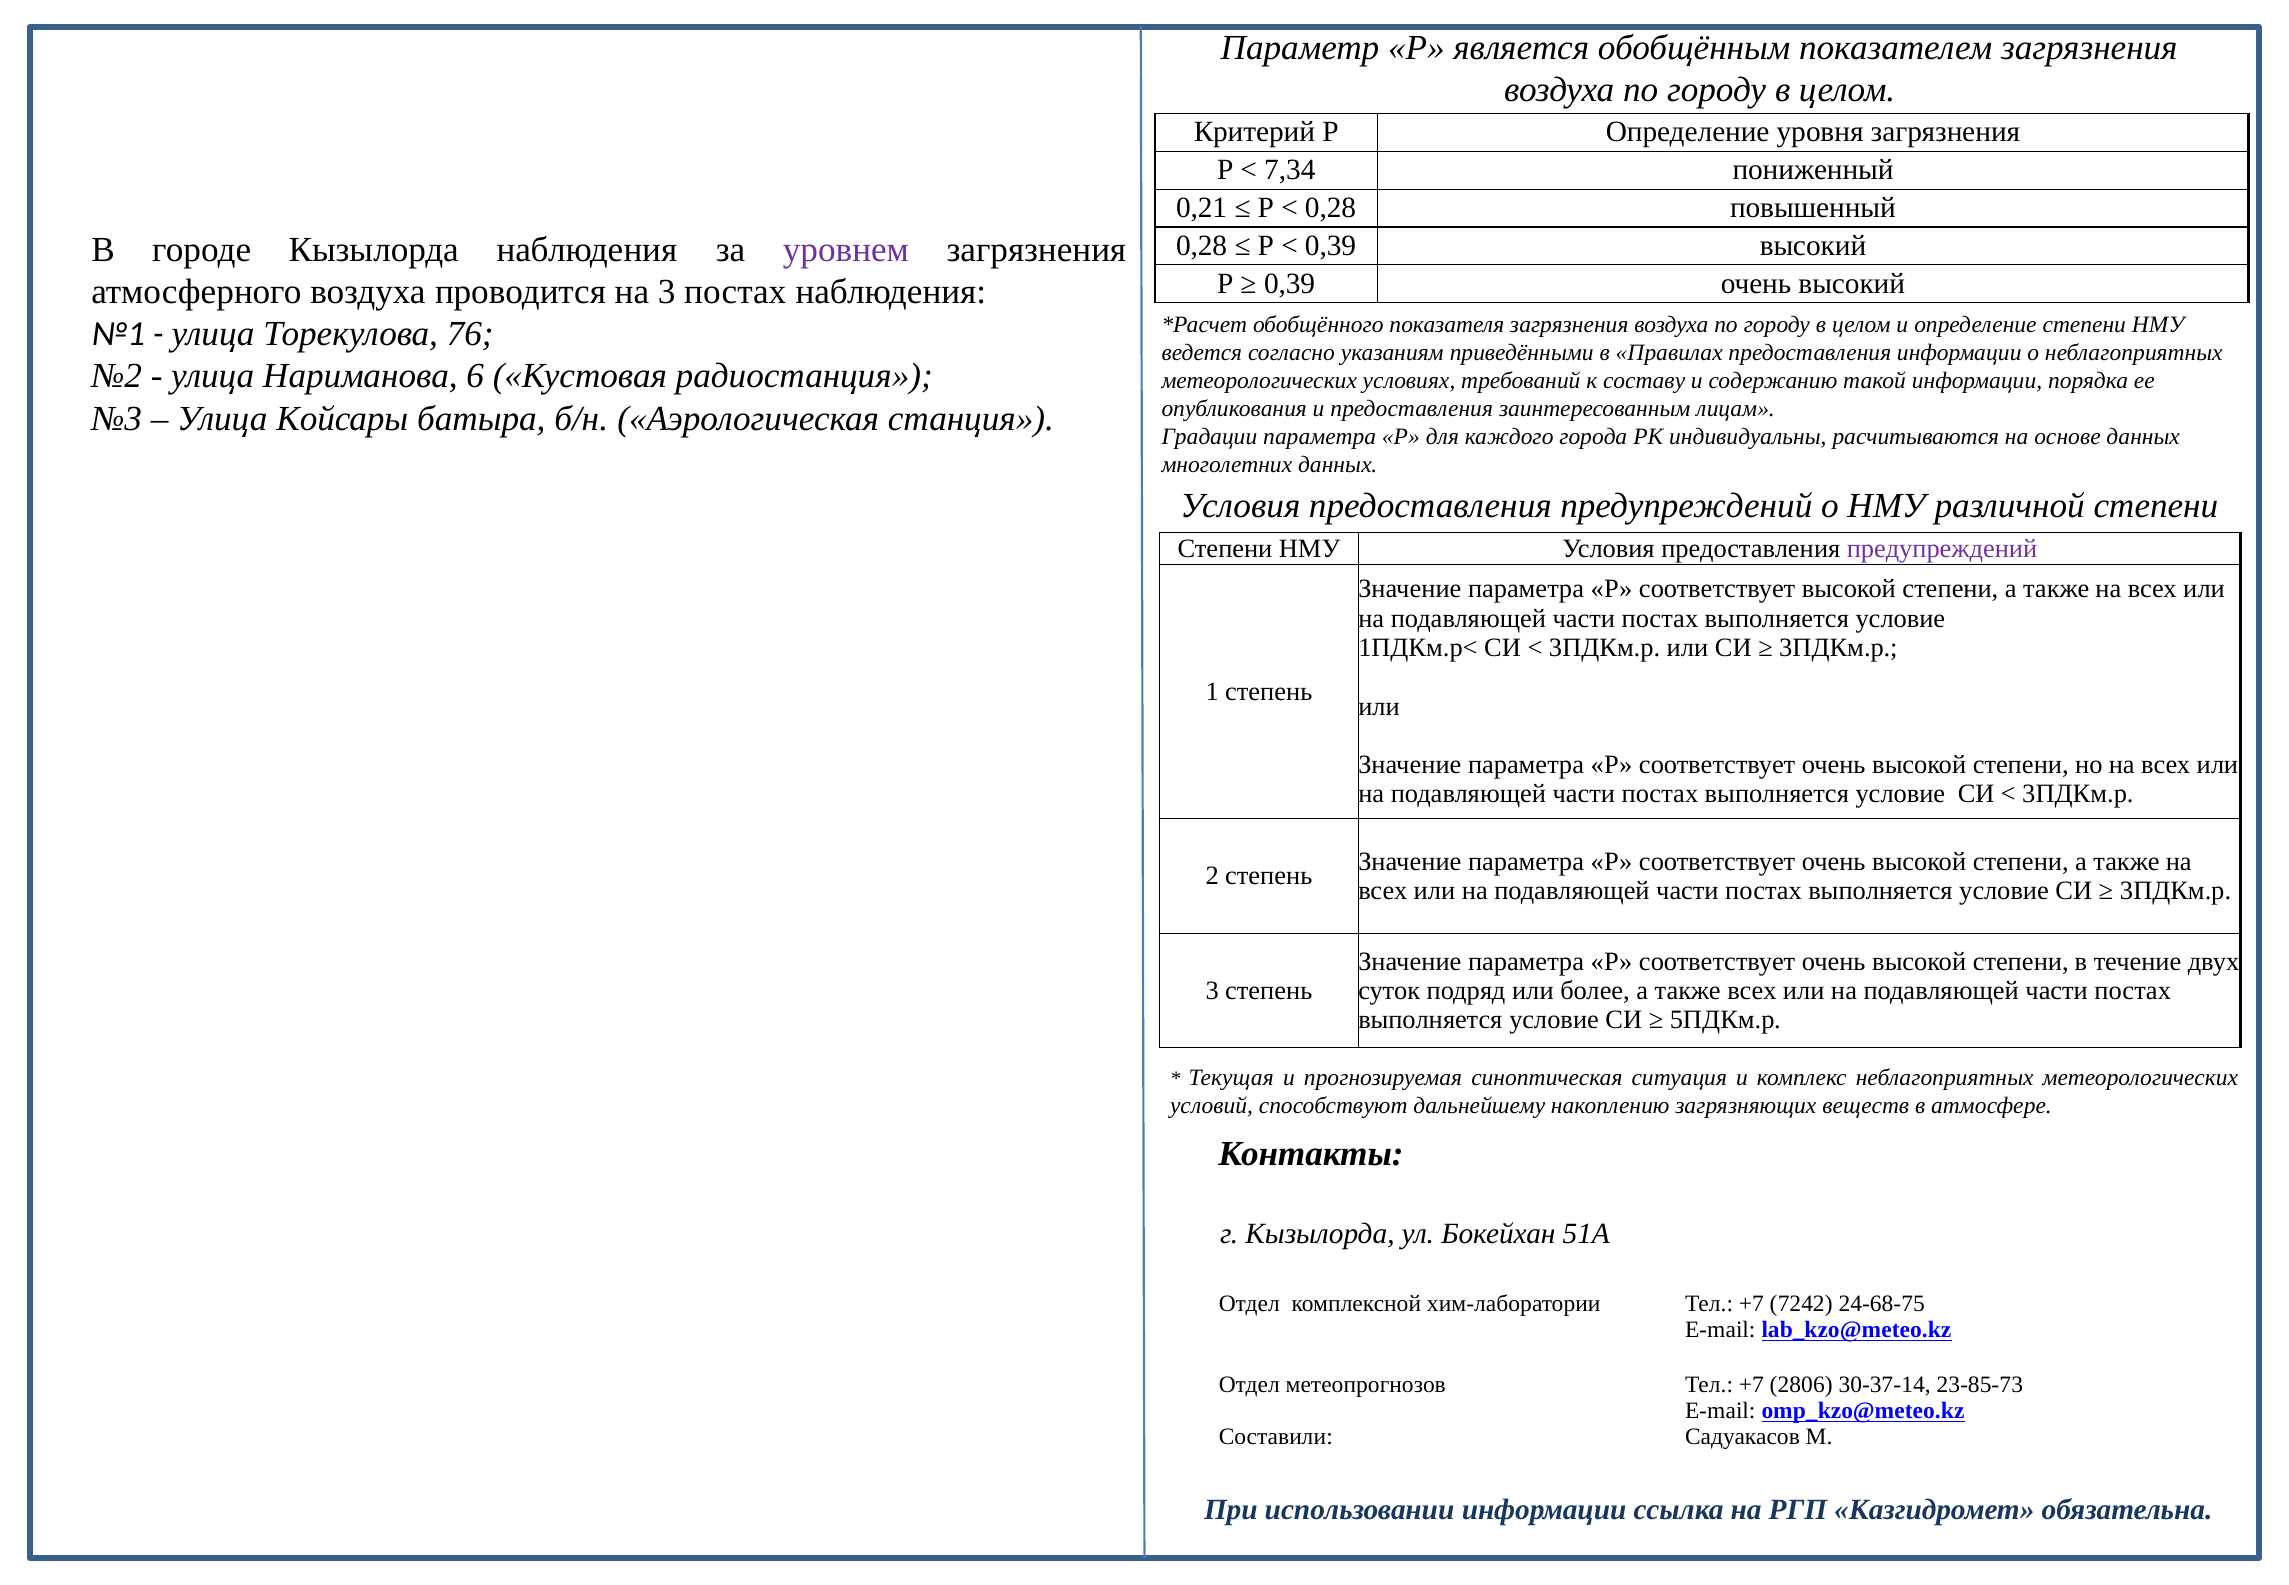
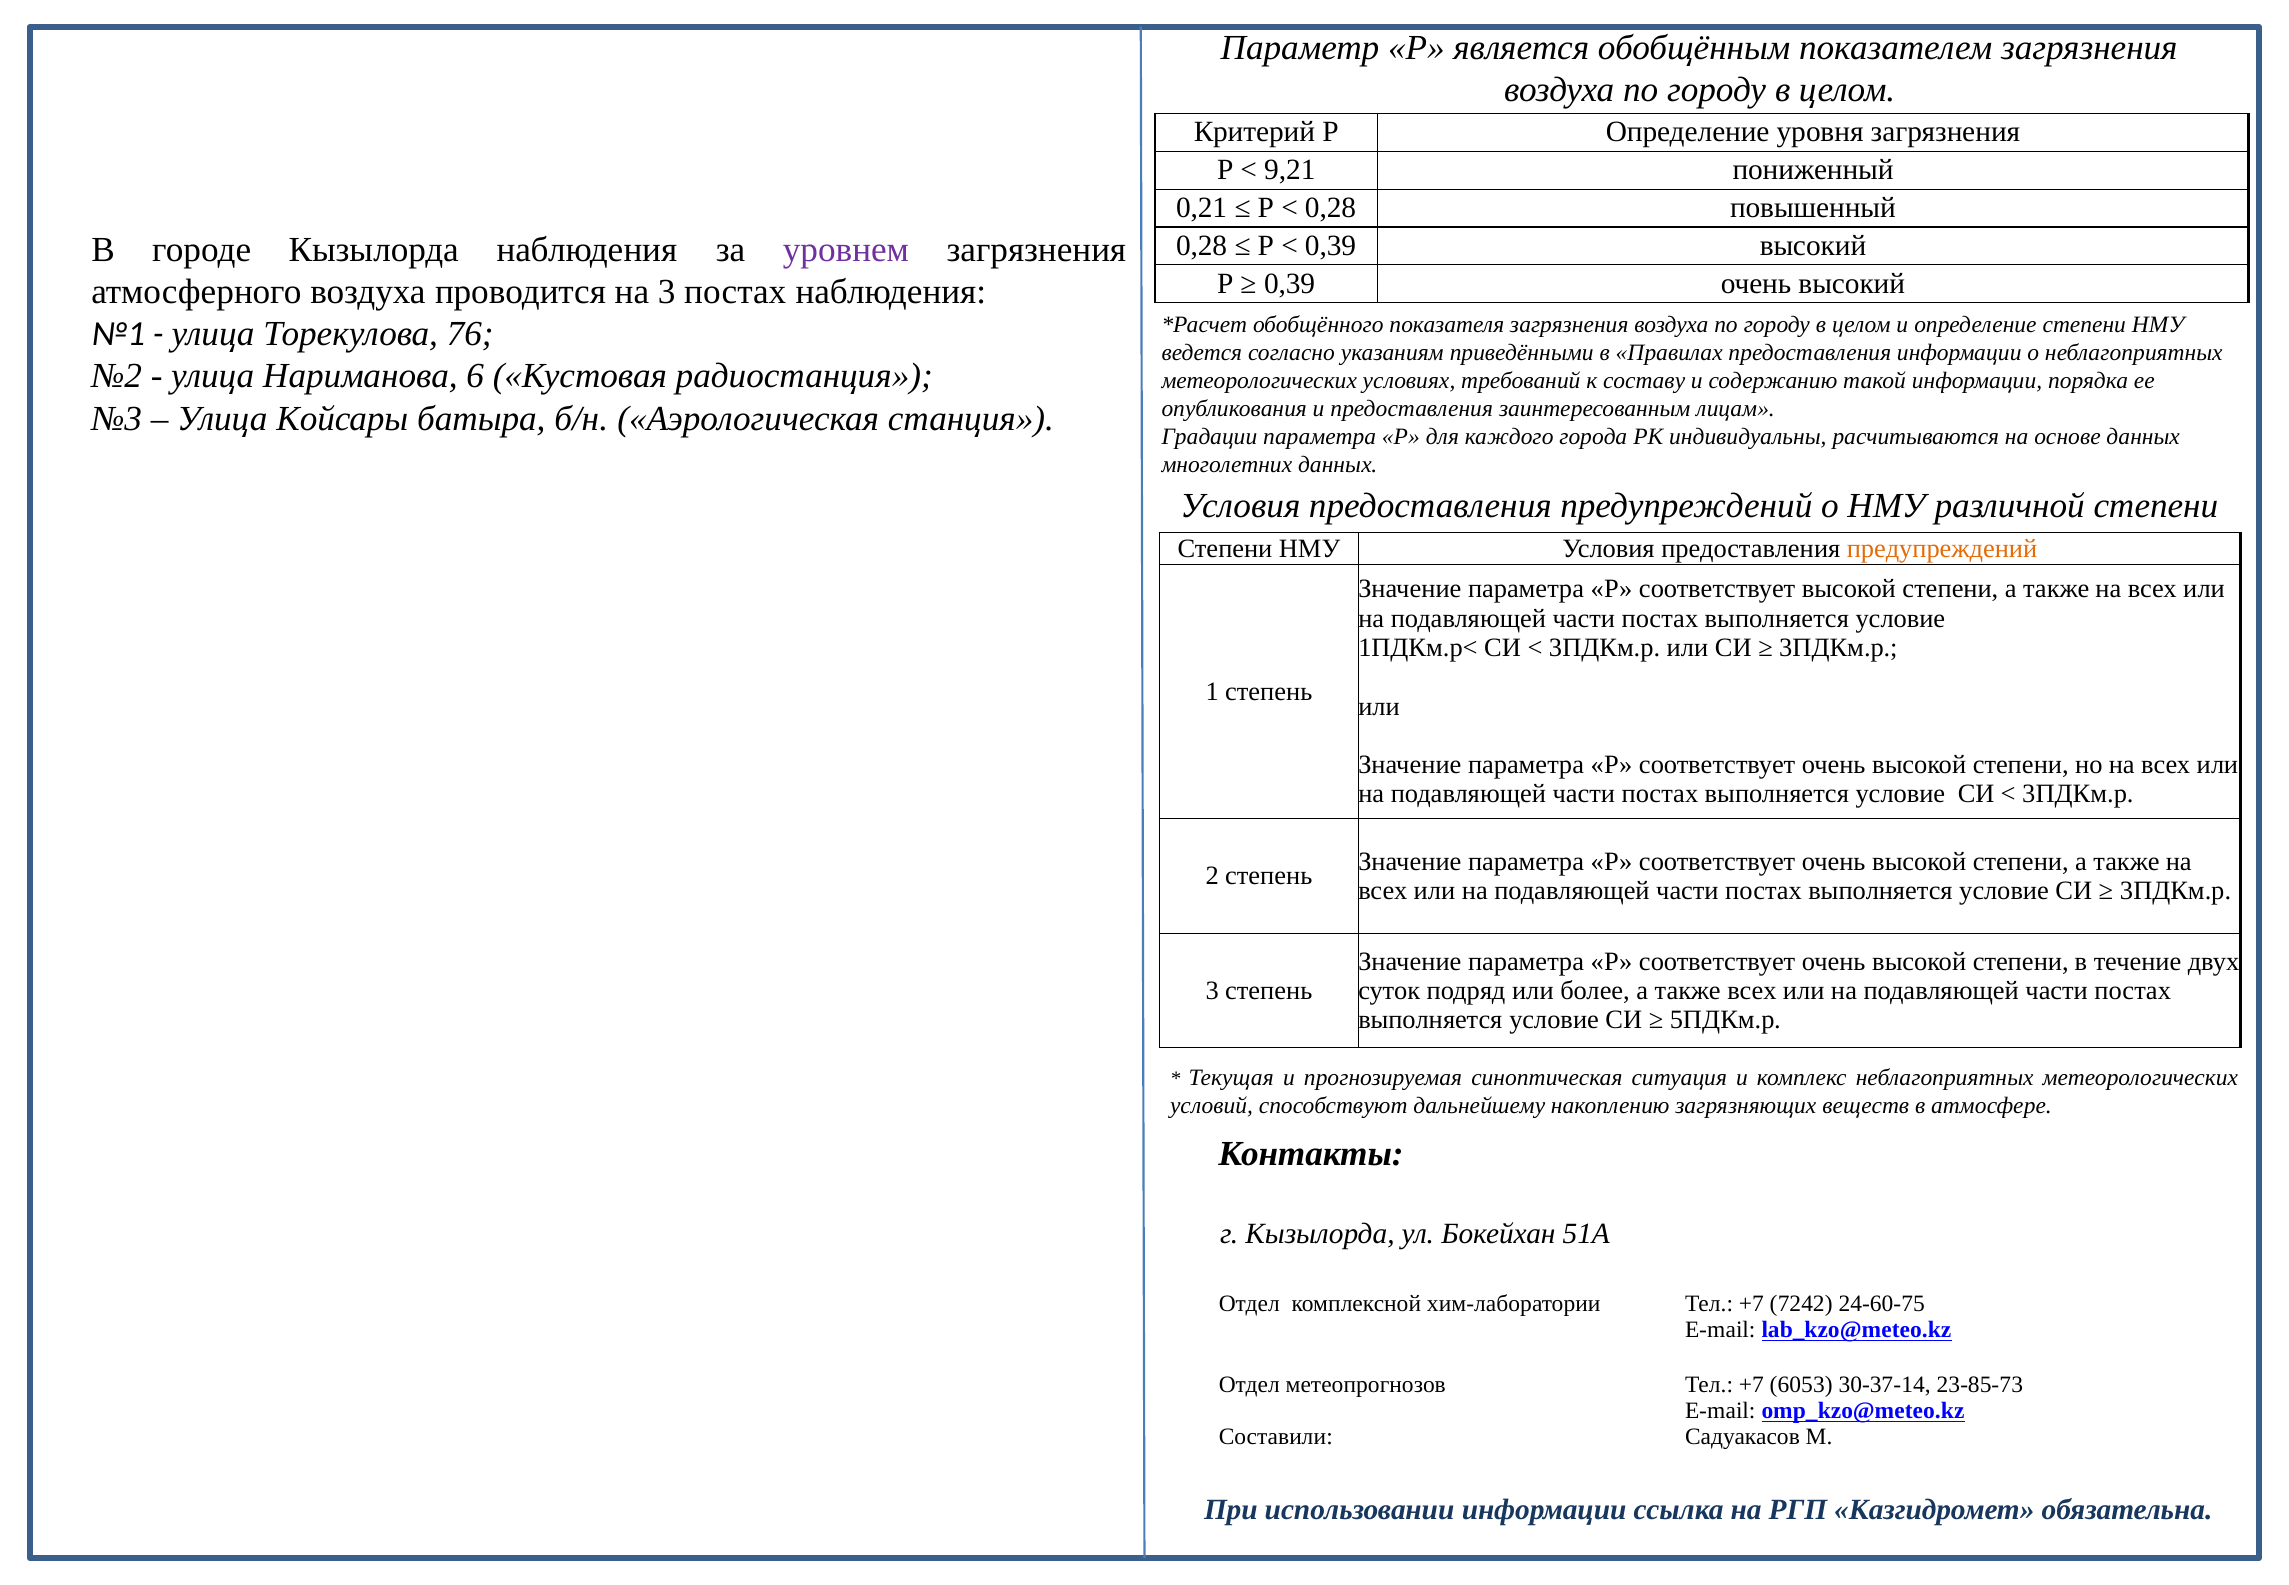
7,34: 7,34 -> 9,21
предупреждений at (1942, 549) colour: purple -> orange
24-68-75: 24-68-75 -> 24-60-75
2806: 2806 -> 6053
